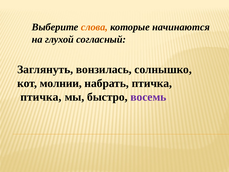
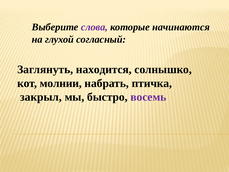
слова colour: orange -> purple
вонзилась: вонзилась -> находится
птичка at (41, 97): птичка -> закрыл
